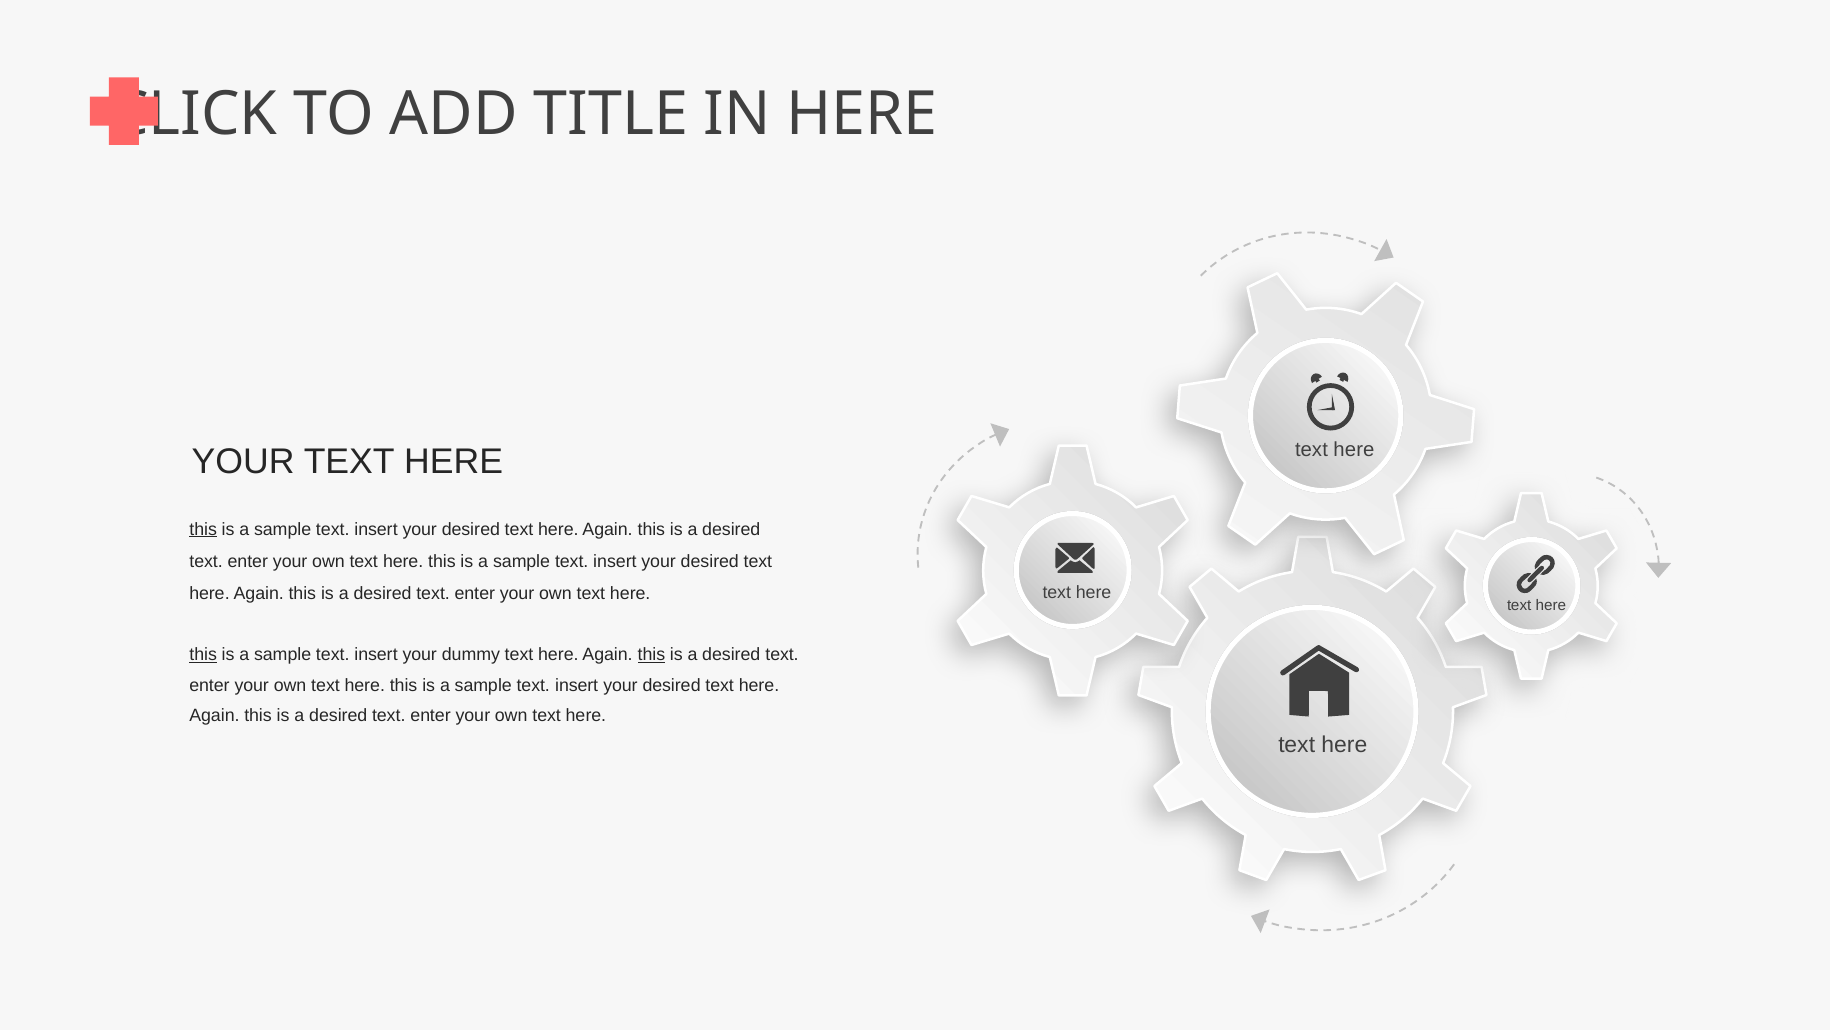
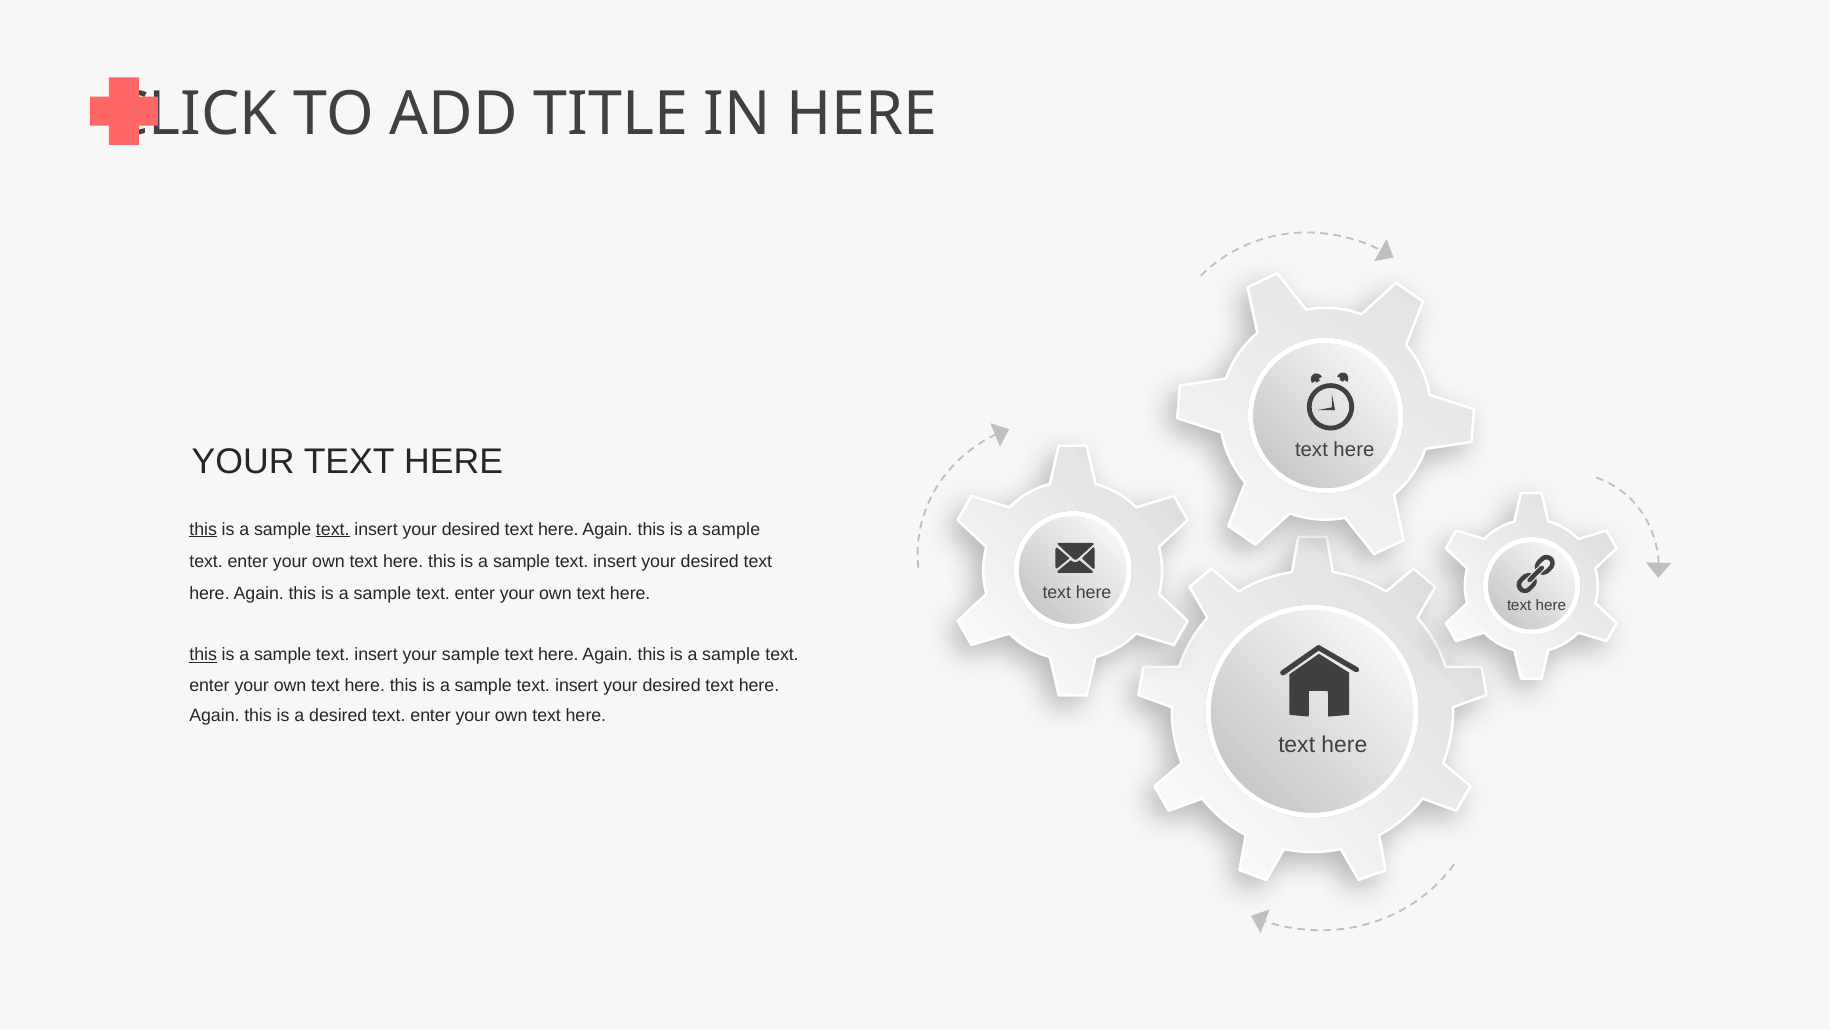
text at (333, 529) underline: none -> present
desired at (731, 529): desired -> sample
desired at (383, 593): desired -> sample
your dummy: dummy -> sample
this at (651, 655) underline: present -> none
desired at (731, 655): desired -> sample
